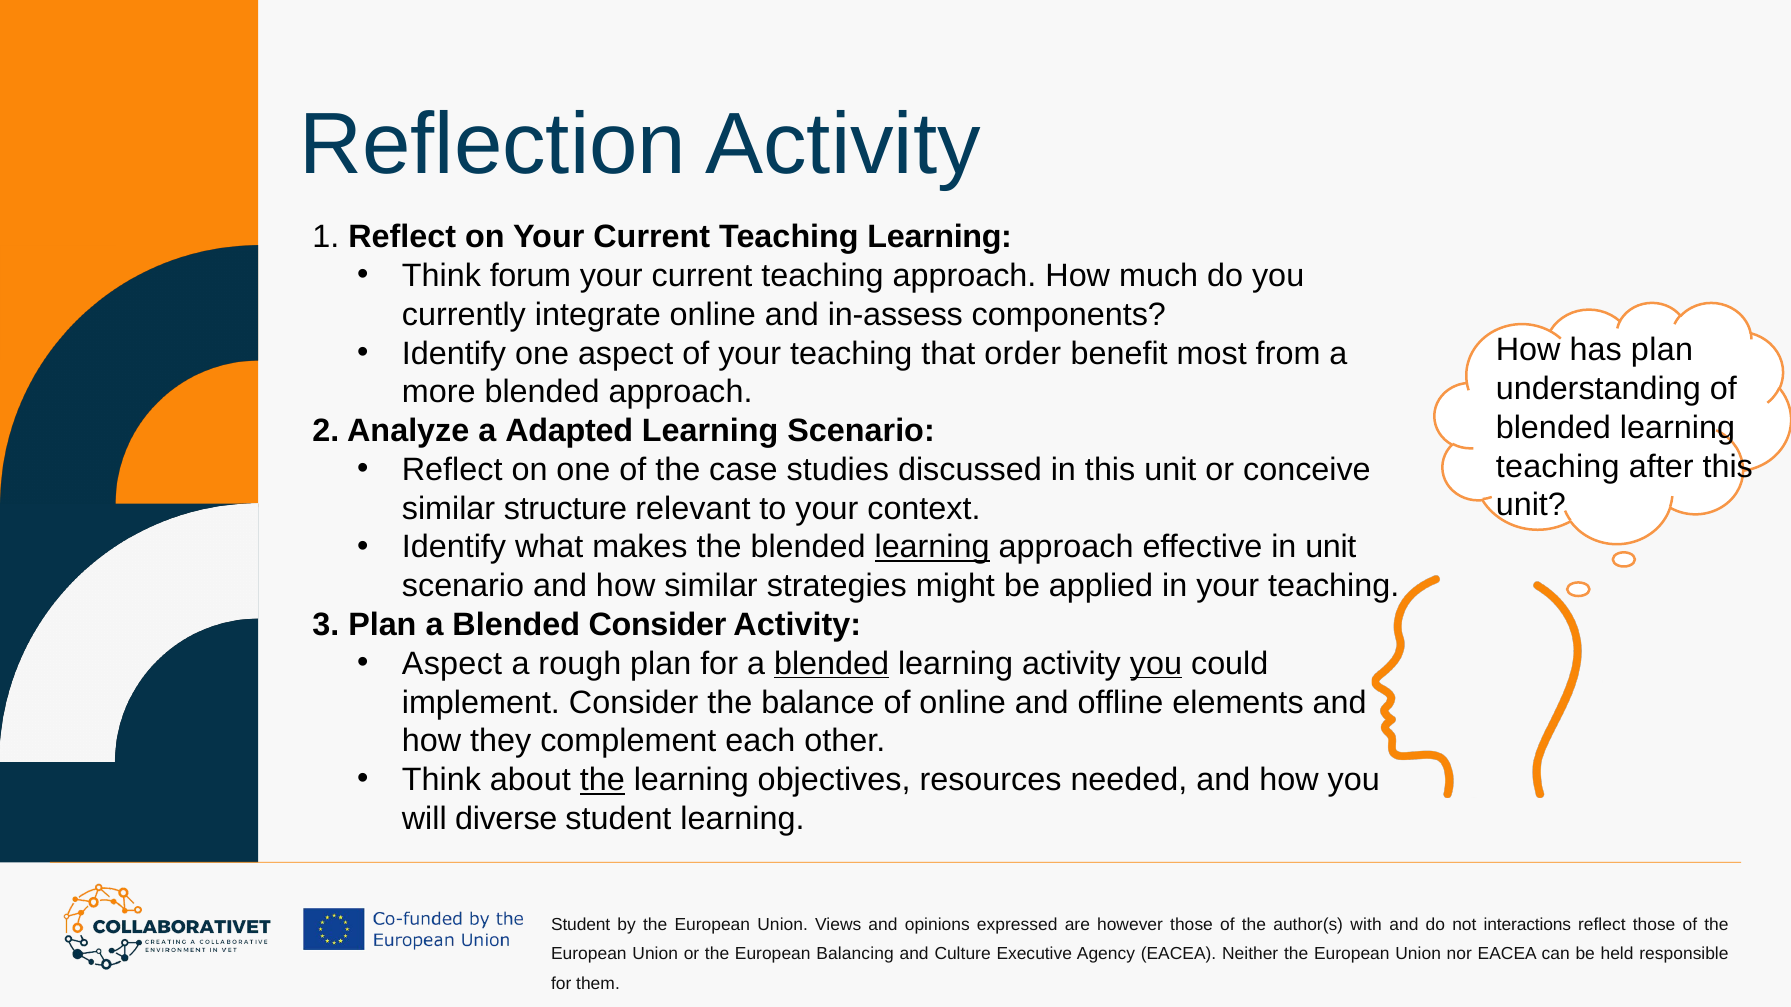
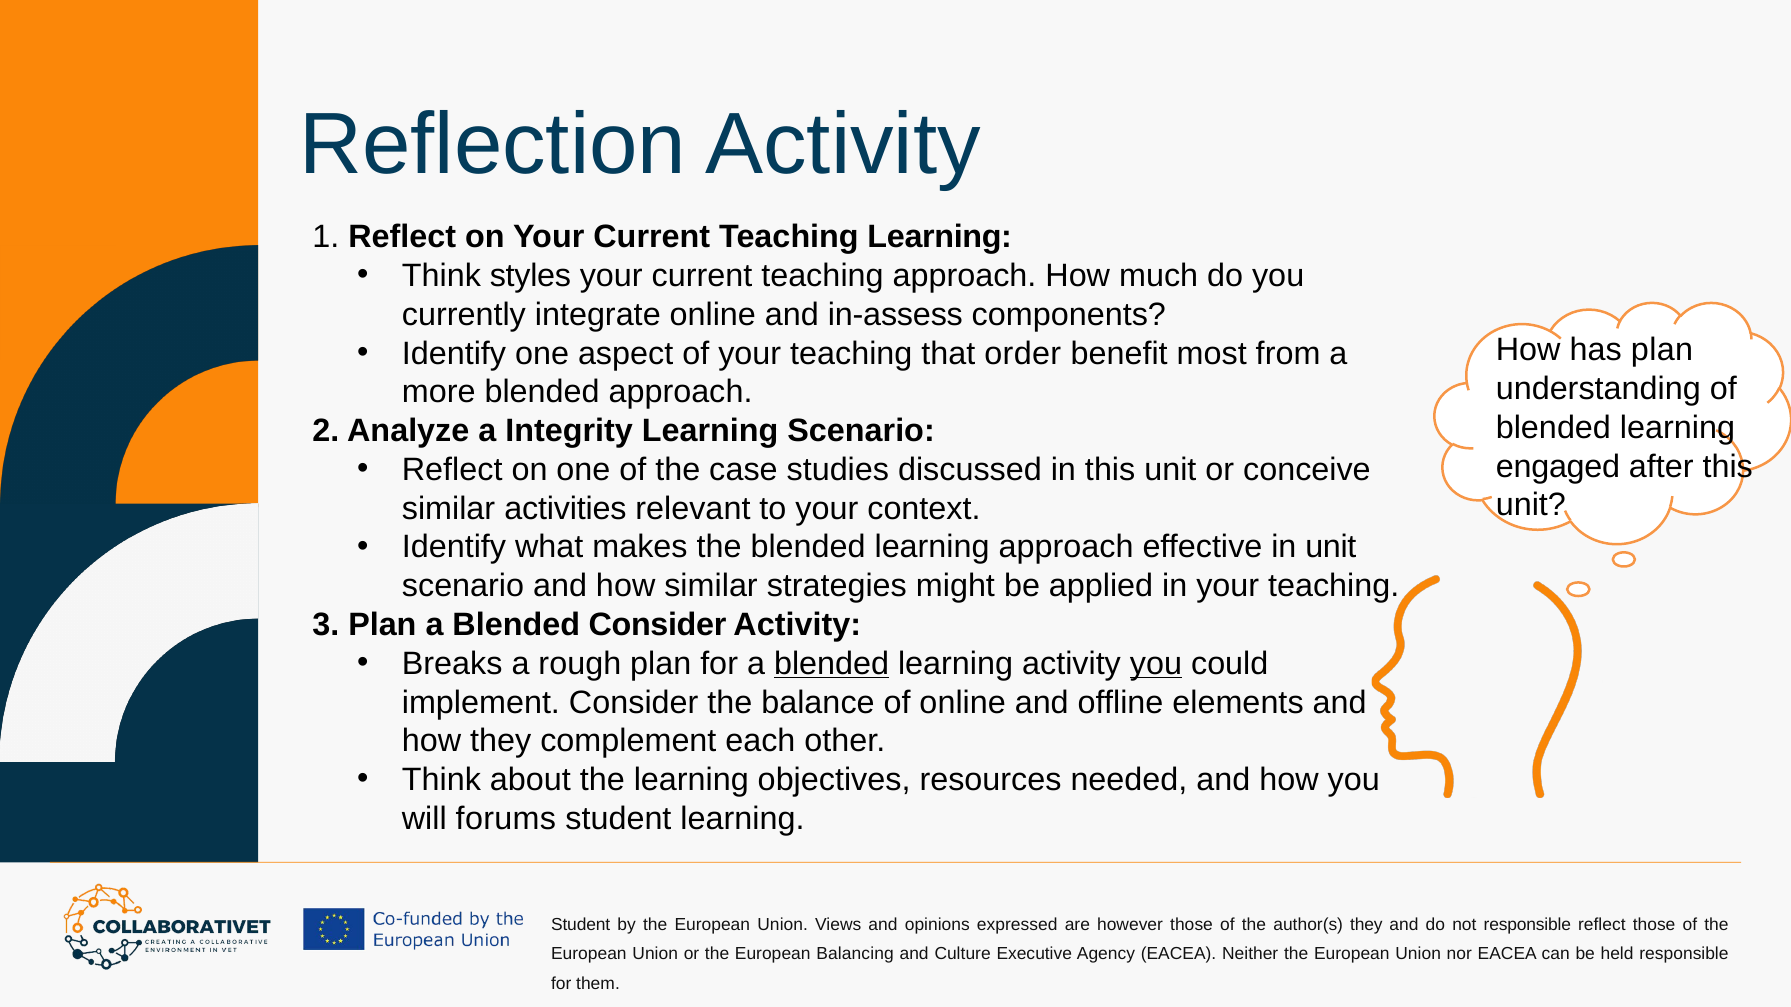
forum: forum -> styles
Adapted: Adapted -> Integrity
teaching at (1558, 467): teaching -> engaged
structure: structure -> activities
learning at (932, 548) underline: present -> none
Aspect at (452, 664): Aspect -> Breaks
the at (602, 780) underline: present -> none
diverse: diverse -> forums
author(s with: with -> they
not interactions: interactions -> responsible
